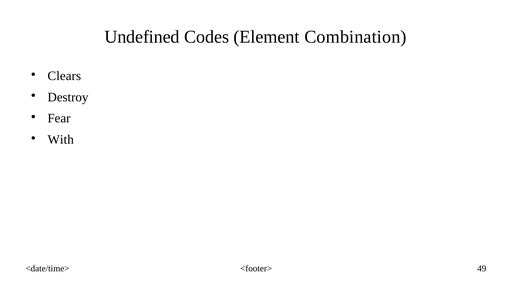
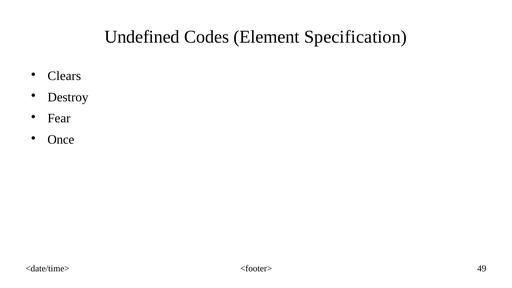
Combination: Combination -> Specification
With: With -> Once
